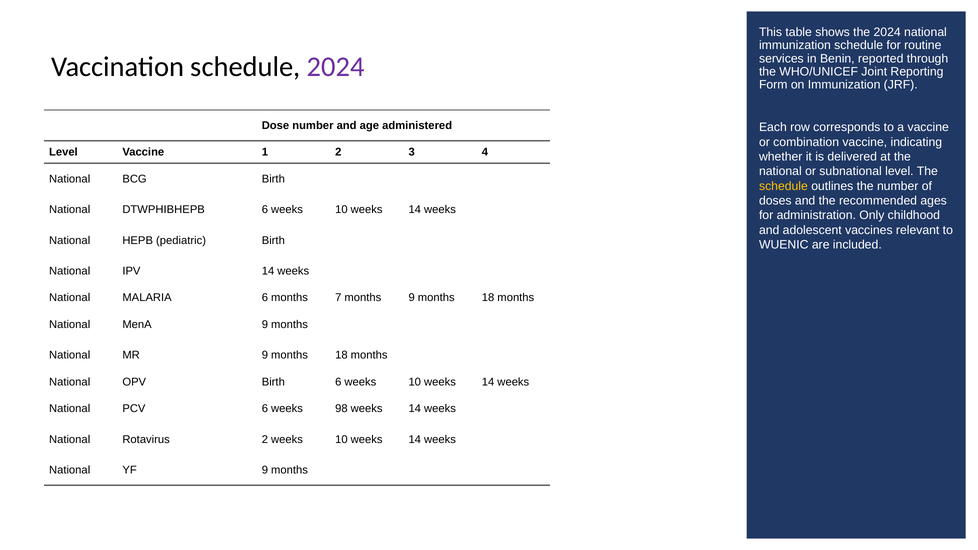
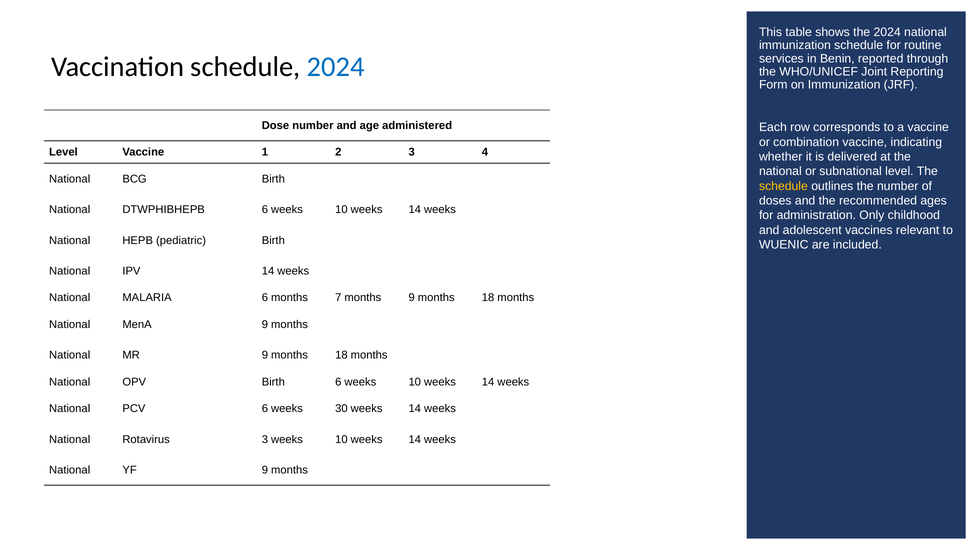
2024 at (336, 67) colour: purple -> blue
98: 98 -> 30
Rotavirus 2: 2 -> 3
